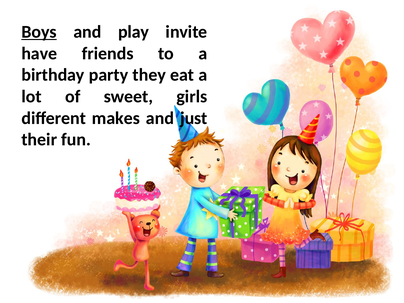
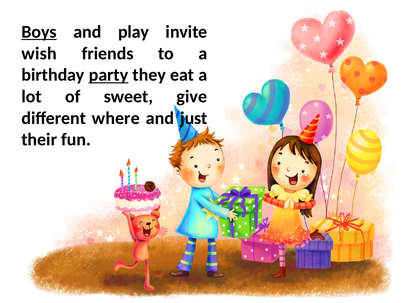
have: have -> wish
party underline: none -> present
girls: girls -> give
makes: makes -> where
